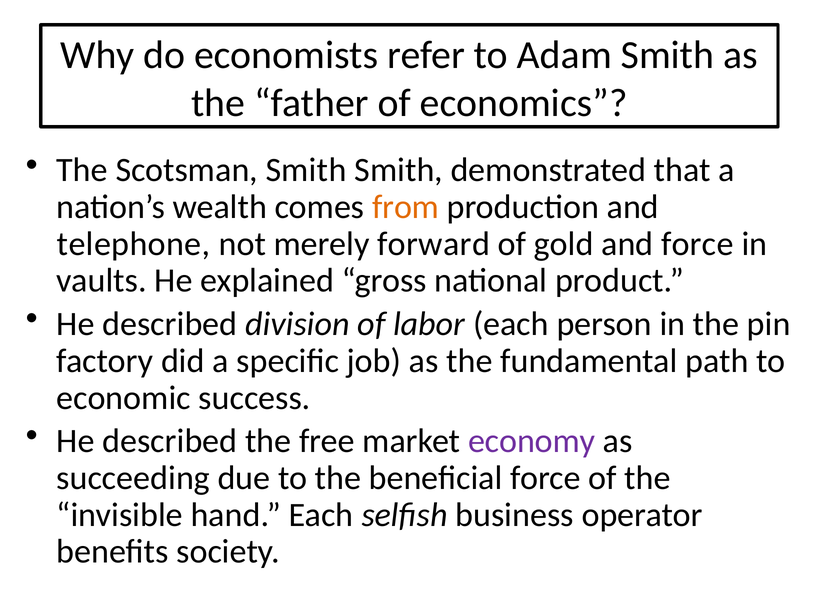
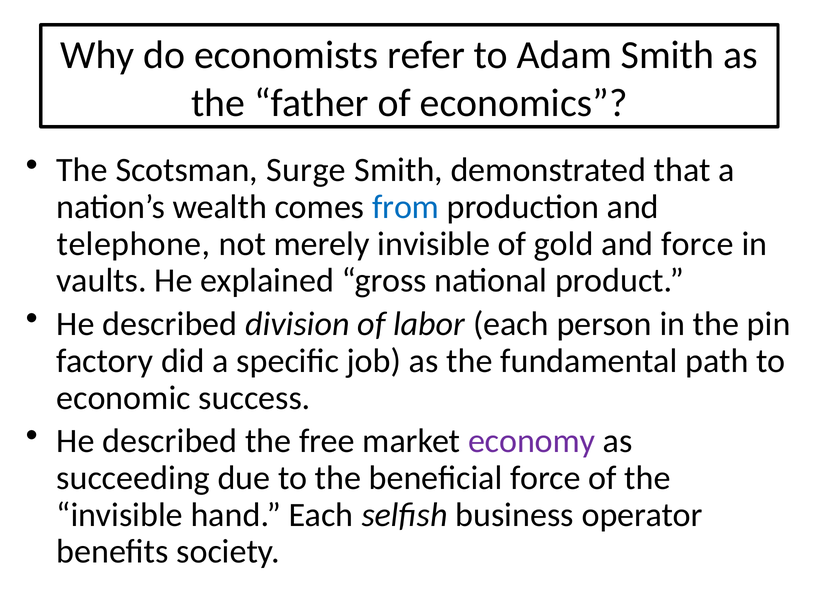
Scotsman Smith: Smith -> Surge
from colour: orange -> blue
merely forward: forward -> invisible
